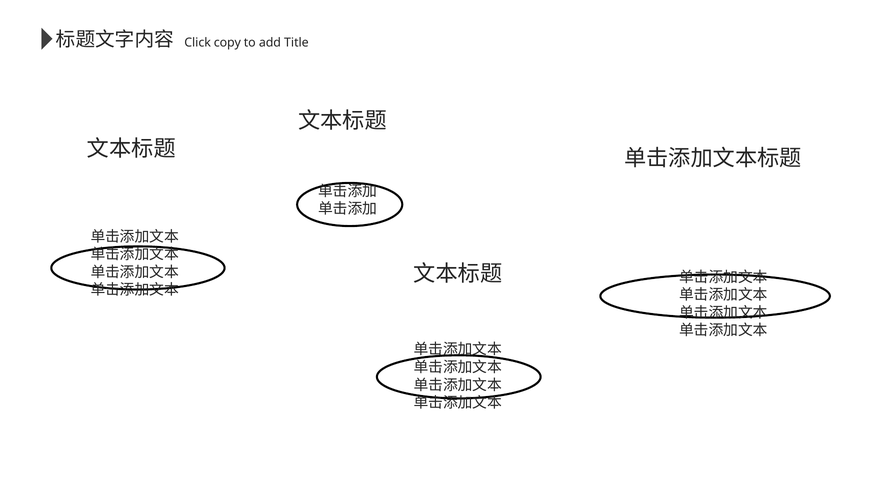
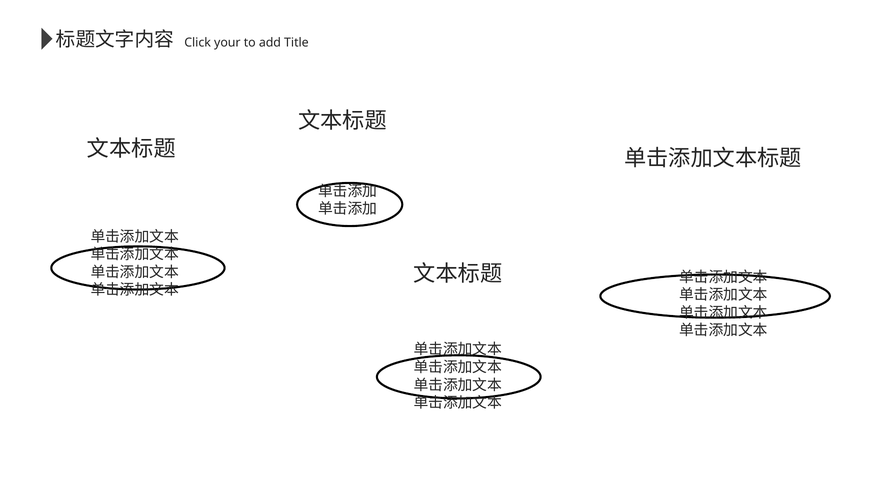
copy: copy -> your
